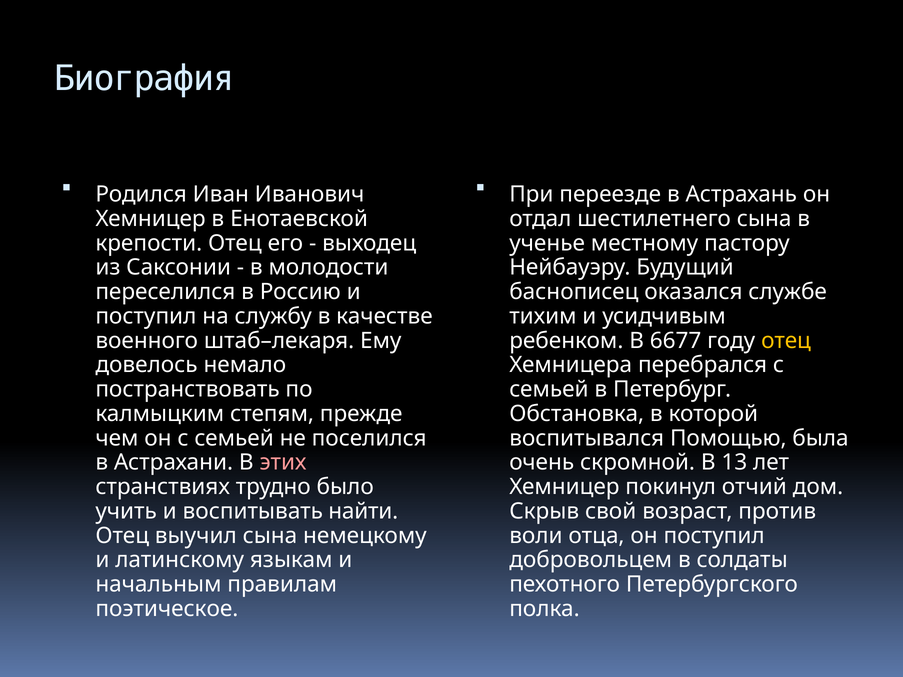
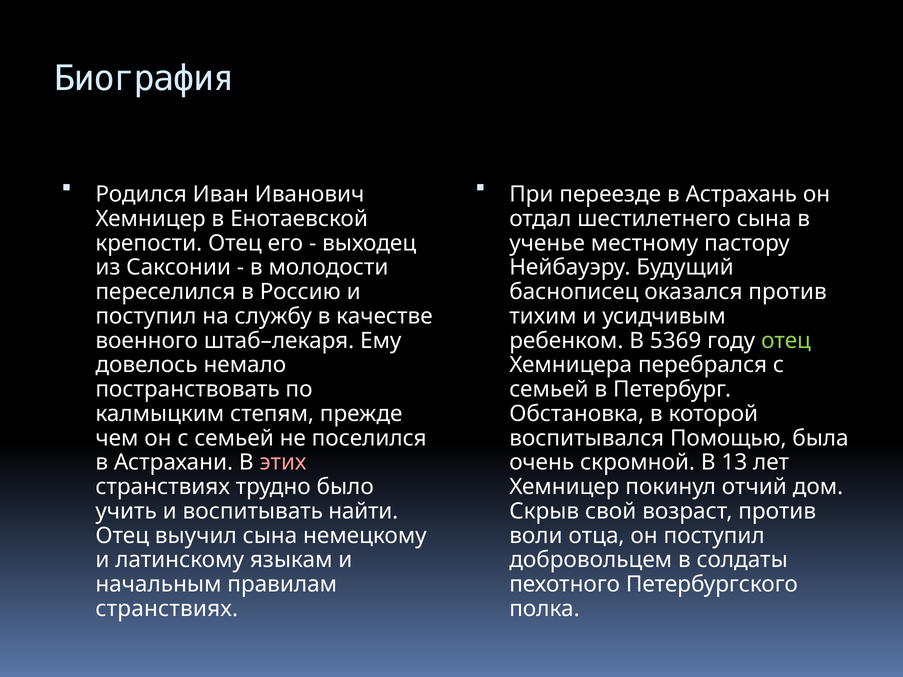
оказался службе: службе -> против
6677: 6677 -> 5369
отец at (786, 341) colour: yellow -> light green
поэтическое at (167, 609): поэтическое -> странствиях
